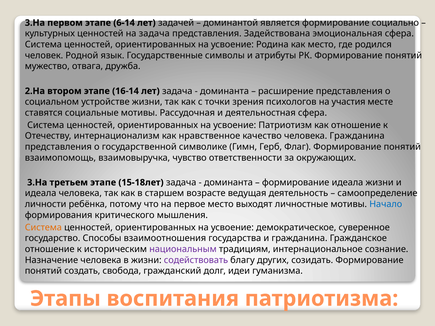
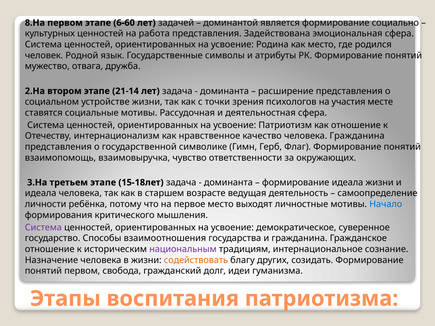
3.На at (35, 23): 3.На -> 8.На
6-14: 6-14 -> 6-60
на задача: задача -> работа
16-14: 16-14 -> 21-14
Система at (43, 228) colour: orange -> purple
содействовать colour: purple -> orange
понятий создать: создать -> первом
